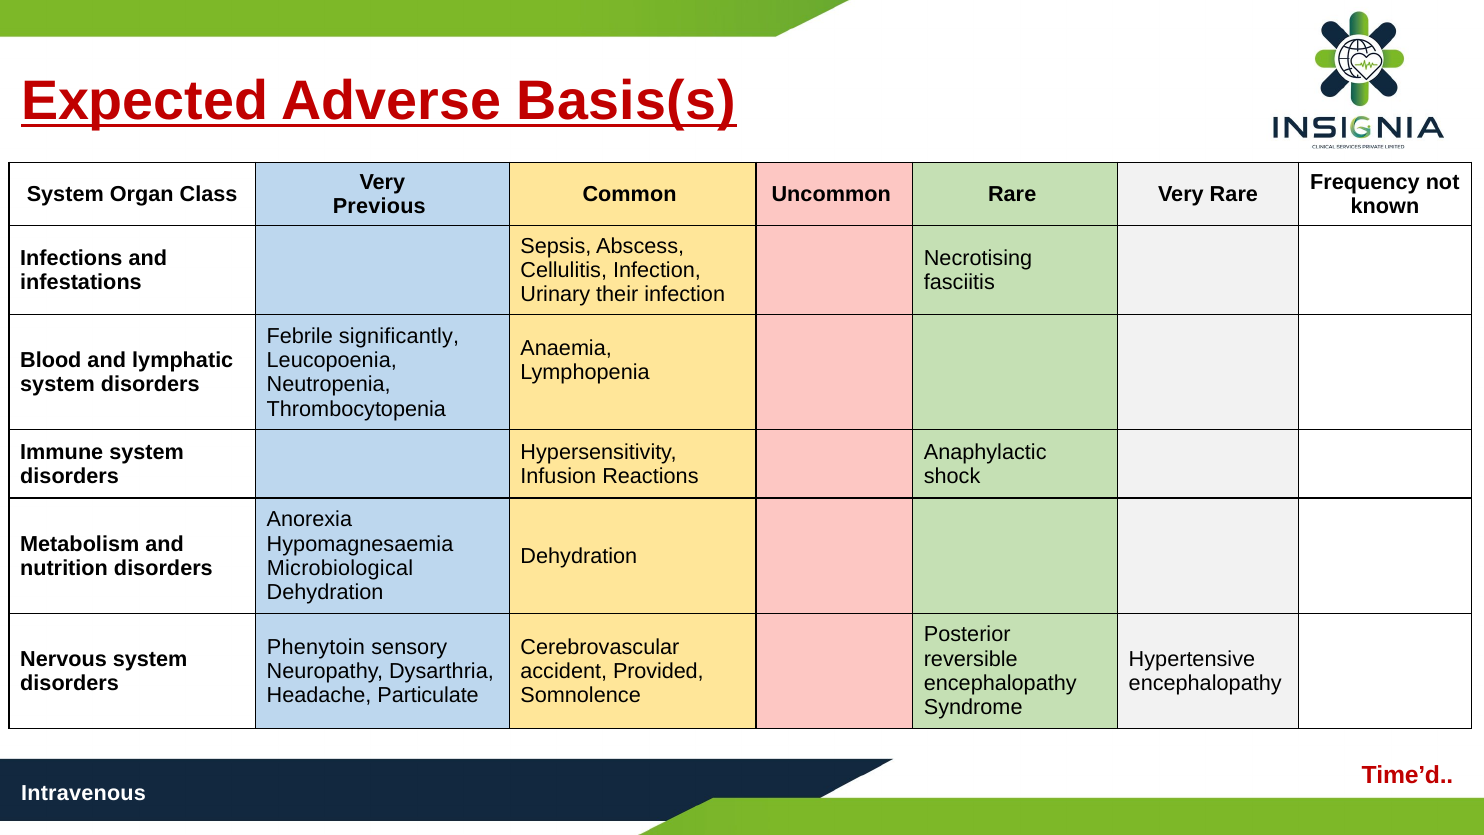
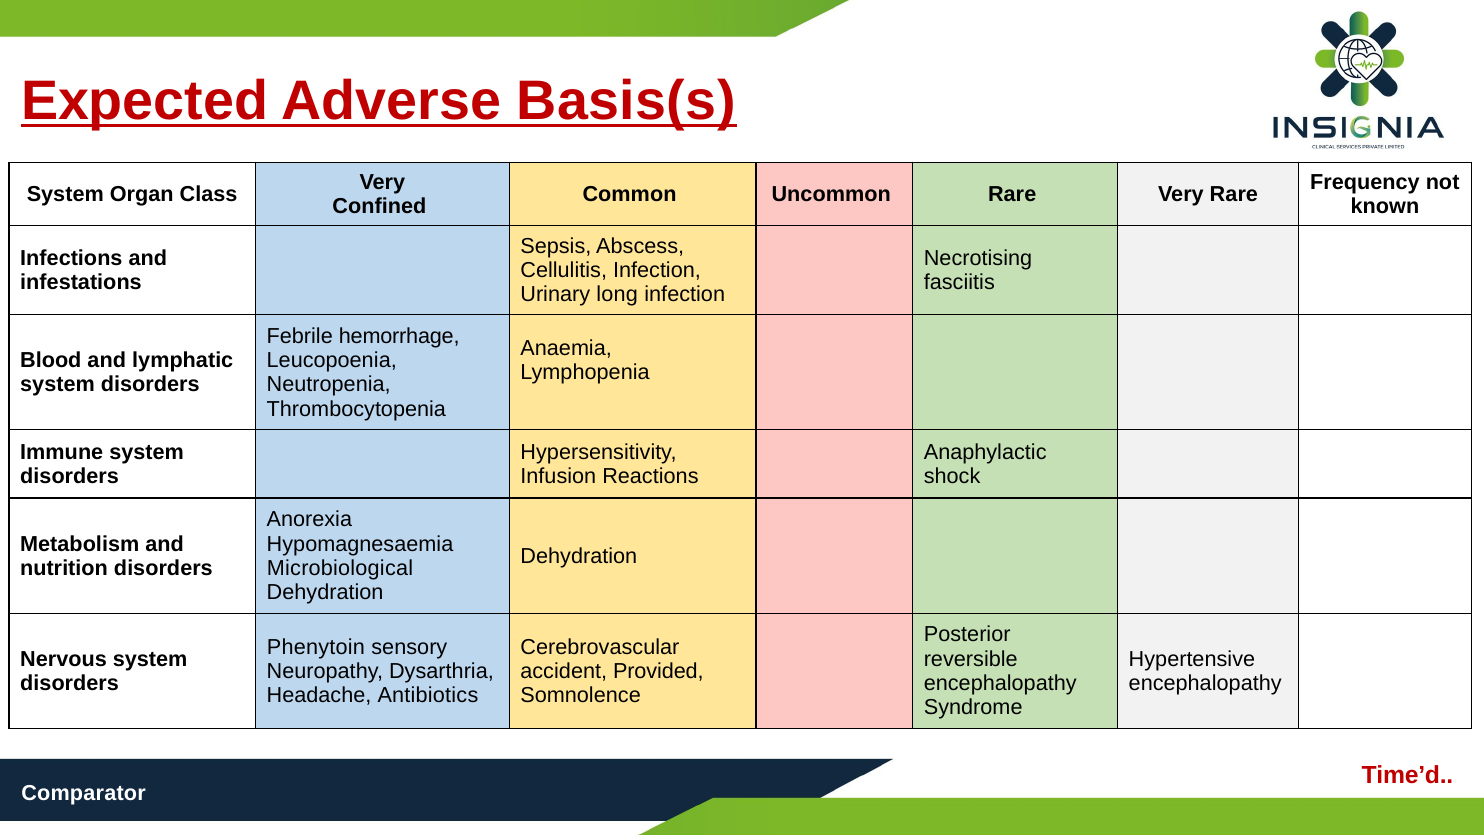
Previous: Previous -> Confined
their: their -> long
significantly: significantly -> hemorrhage
Particulate: Particulate -> Antibiotics
Intravenous: Intravenous -> Comparator
